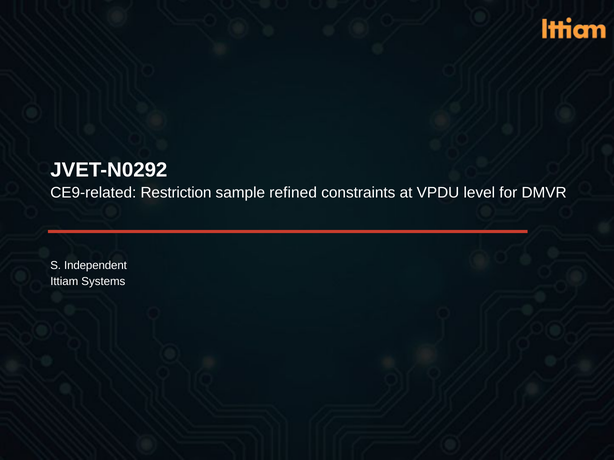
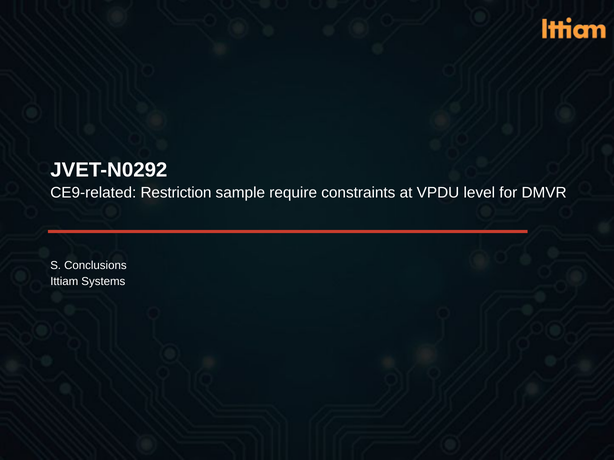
refined: refined -> require
Independent: Independent -> Conclusions
